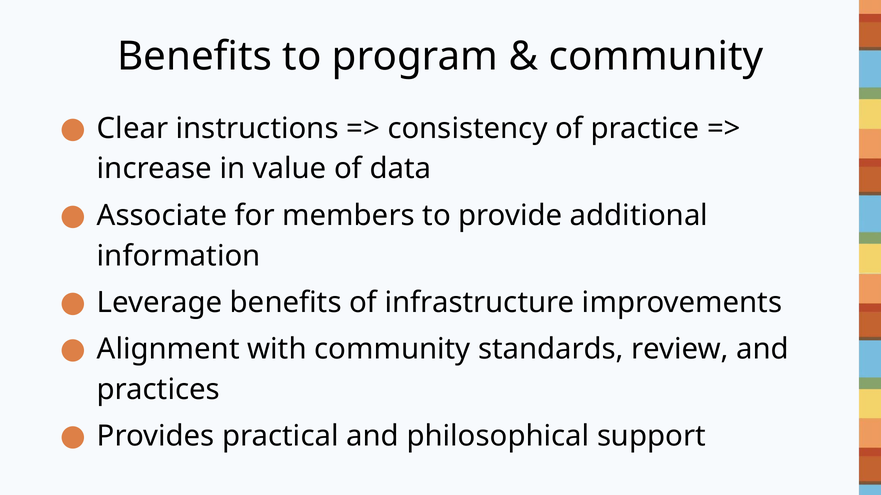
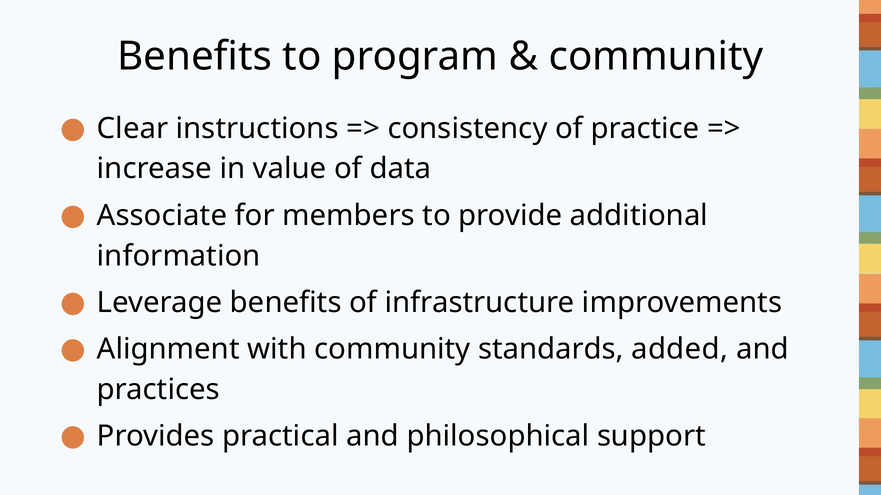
review: review -> added
